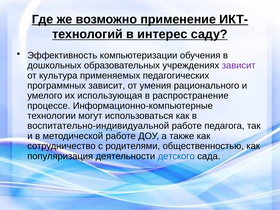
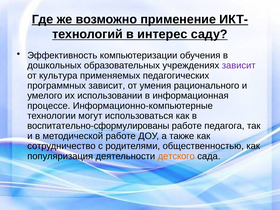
использующая: использующая -> использовании
распространение: распространение -> информационная
воспитательно-индивидуальной: воспитательно-индивидуальной -> воспитательно-сформулированы
детского colour: blue -> orange
